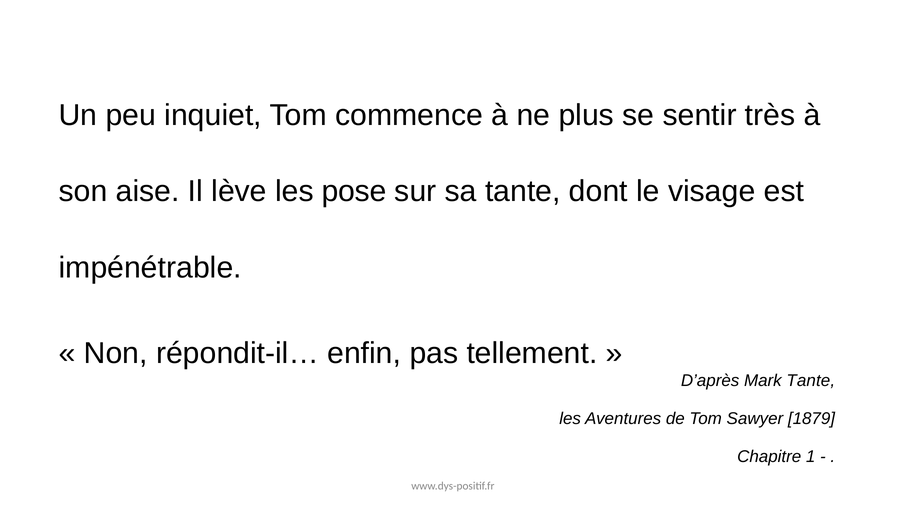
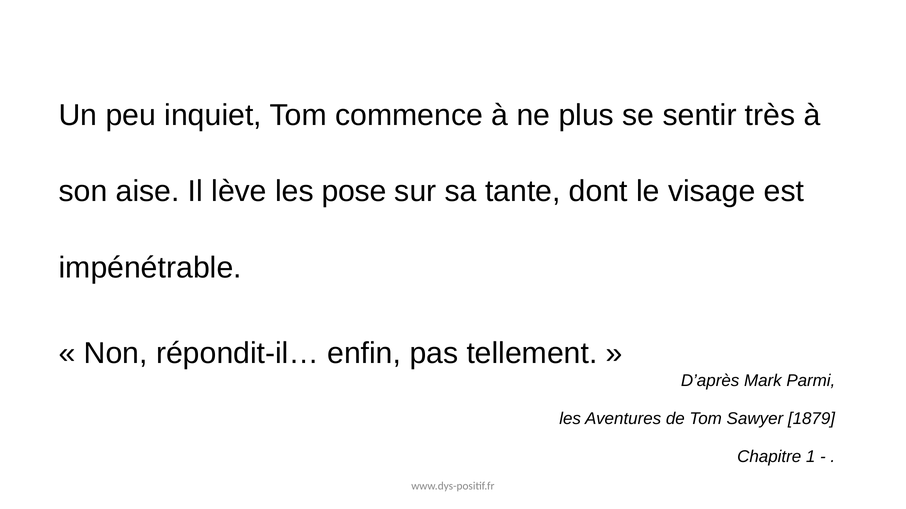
Mark Tante: Tante -> Parmi
